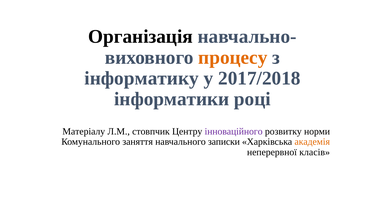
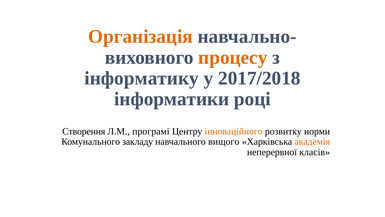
Організація colour: black -> orange
Матеріалу: Матеріалу -> Створення
стовпчик: стовпчик -> програмі
інноваційного colour: purple -> orange
заняття: заняття -> закладу
записки: записки -> вищого
